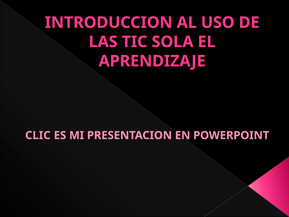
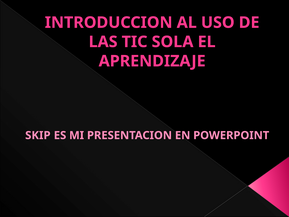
CLIC: CLIC -> SKIP
